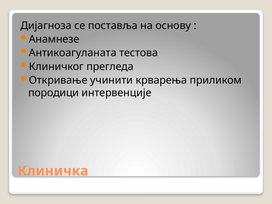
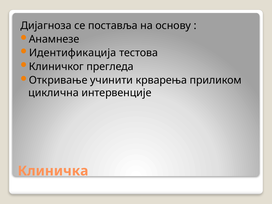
Антикоагуланата: Антикоагуланата -> Идентификација
породици: породици -> циклична
